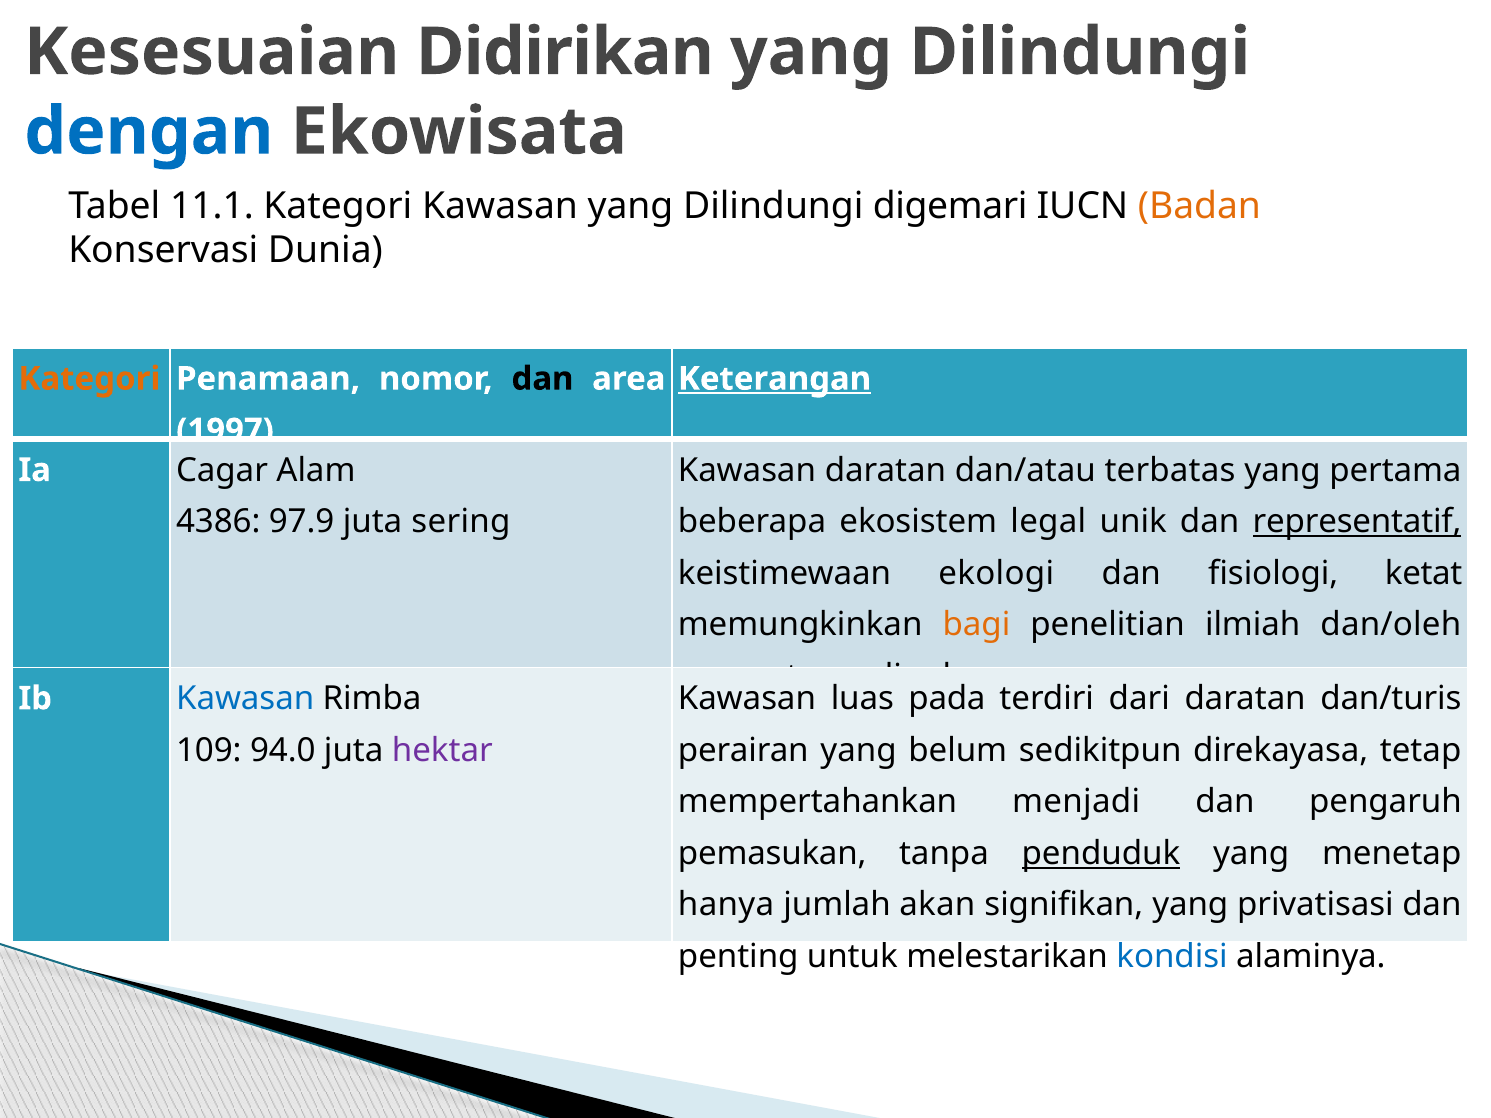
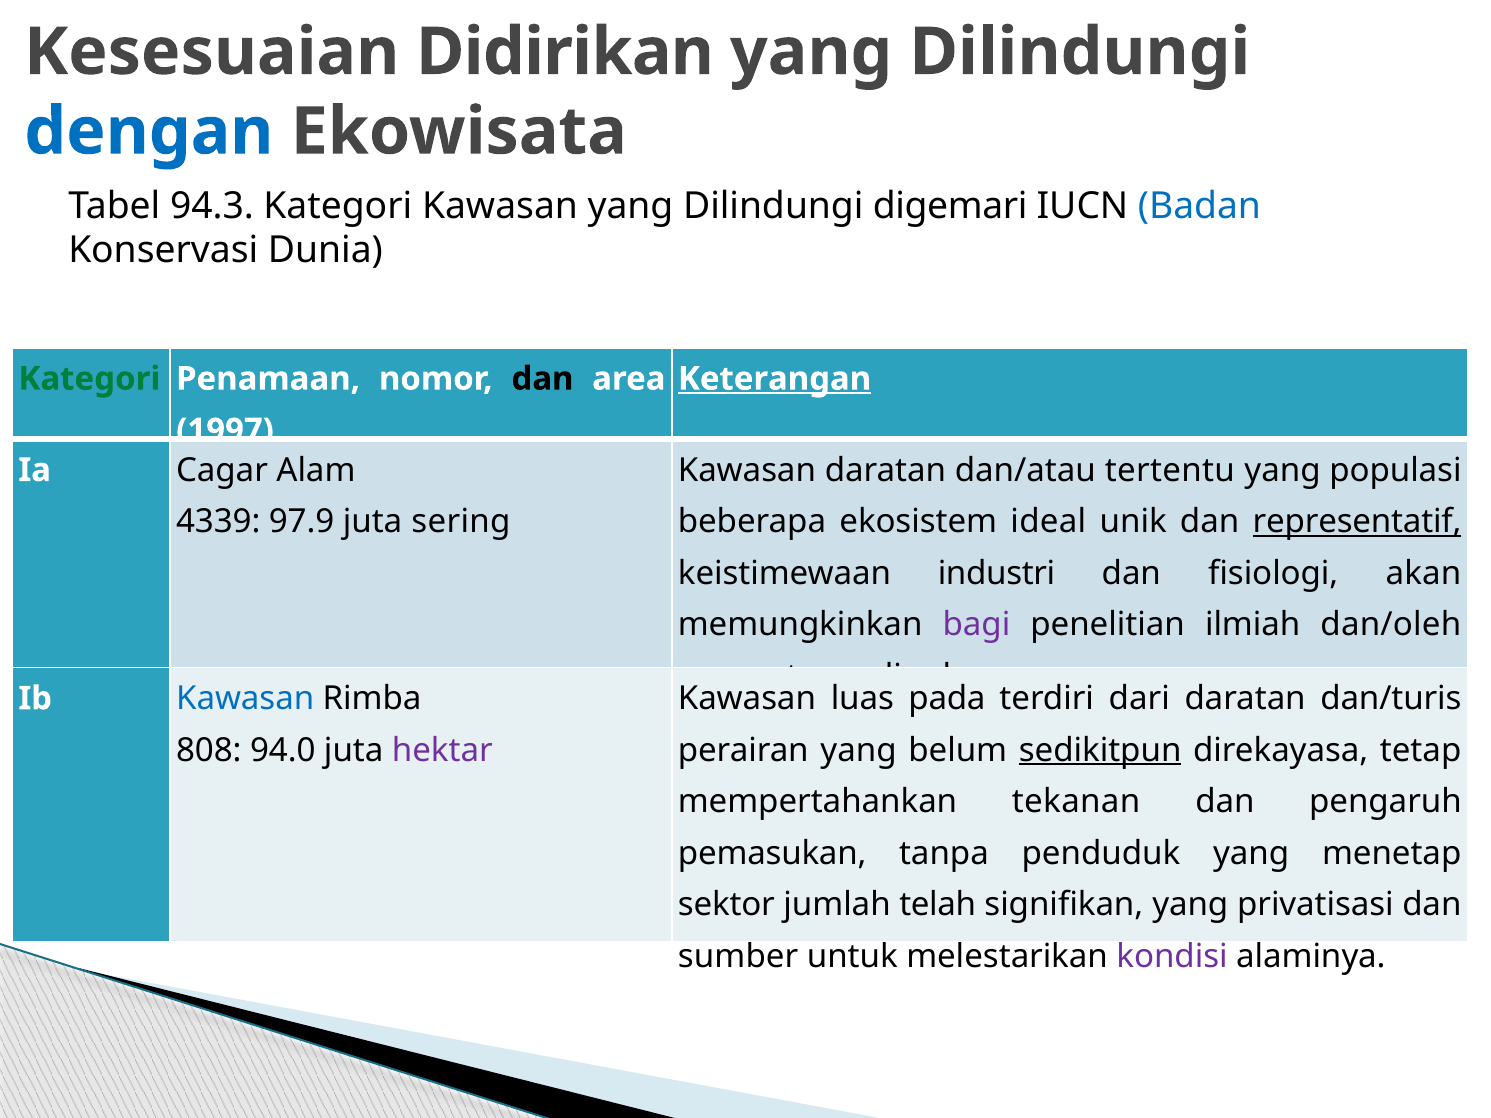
11.1: 11.1 -> 94.3
Badan colour: orange -> blue
Kategori at (89, 379) colour: orange -> green
terbatas: terbatas -> tertentu
pertama: pertama -> populasi
4386: 4386 -> 4339
legal: legal -> ideal
ekologi: ekologi -> industri
ketat: ketat -> akan
bagi colour: orange -> purple
109: 109 -> 808
sedikitpun underline: none -> present
menjadi: menjadi -> tekanan
penduduk underline: present -> none
hanya: hanya -> sektor
akan: akan -> telah
penting: penting -> sumber
kondisi colour: blue -> purple
